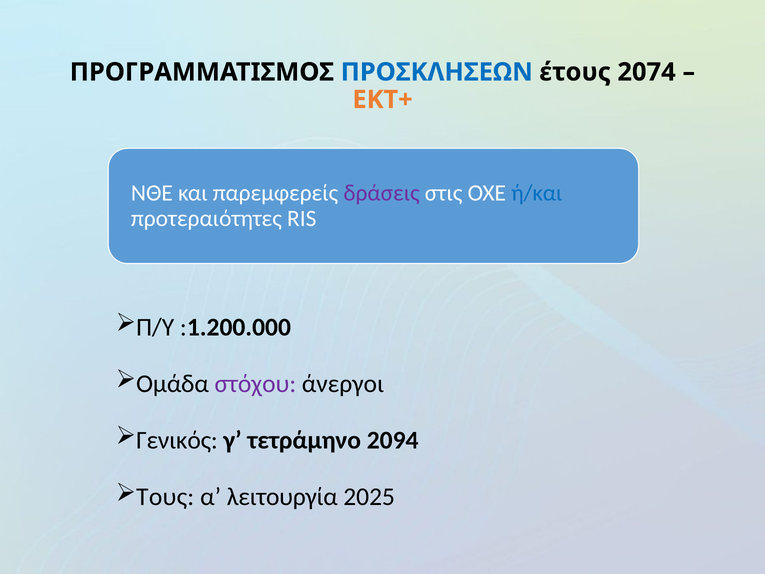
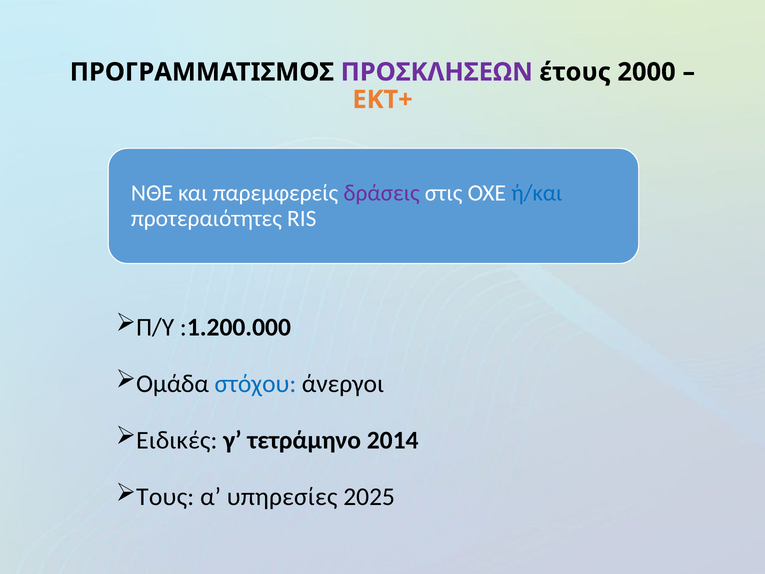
ΠΡΟΣΚΛΗΣΕΩΝ colour: blue -> purple
2074: 2074 -> 2000
στόχου colour: purple -> blue
Γενικός: Γενικός -> Ειδικές
2094: 2094 -> 2014
λειτουργία: λειτουργία -> υπηρεσίες
